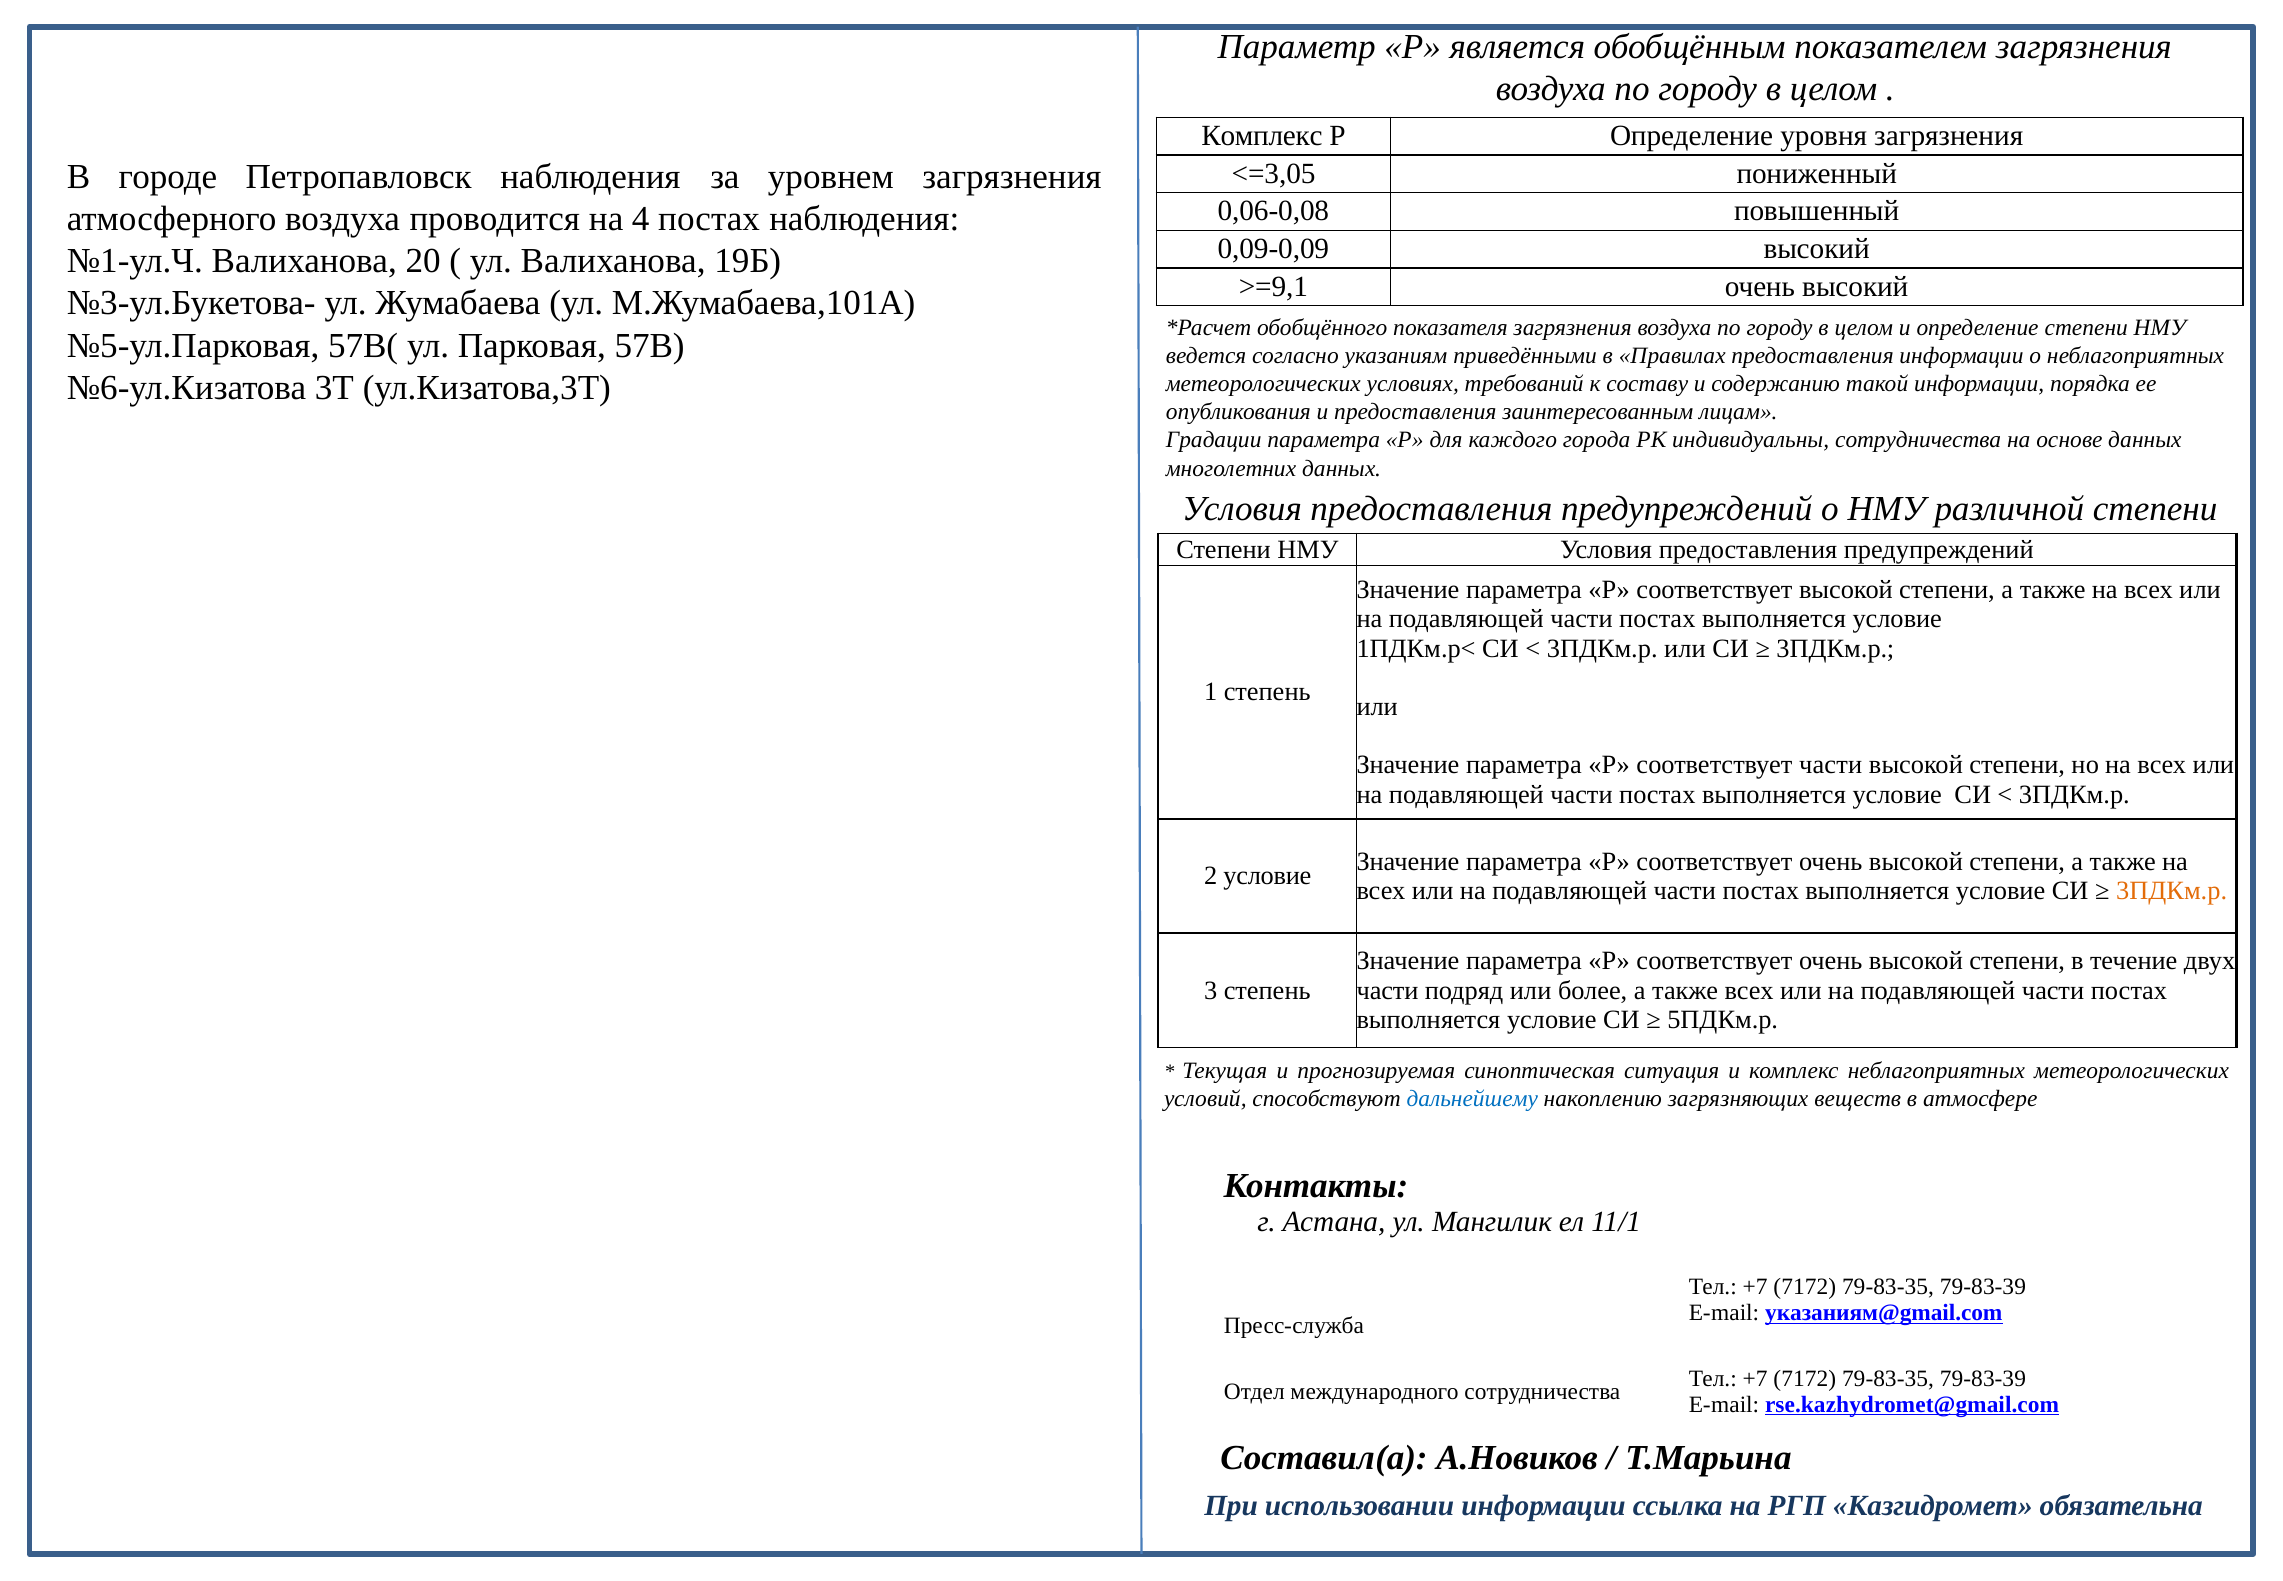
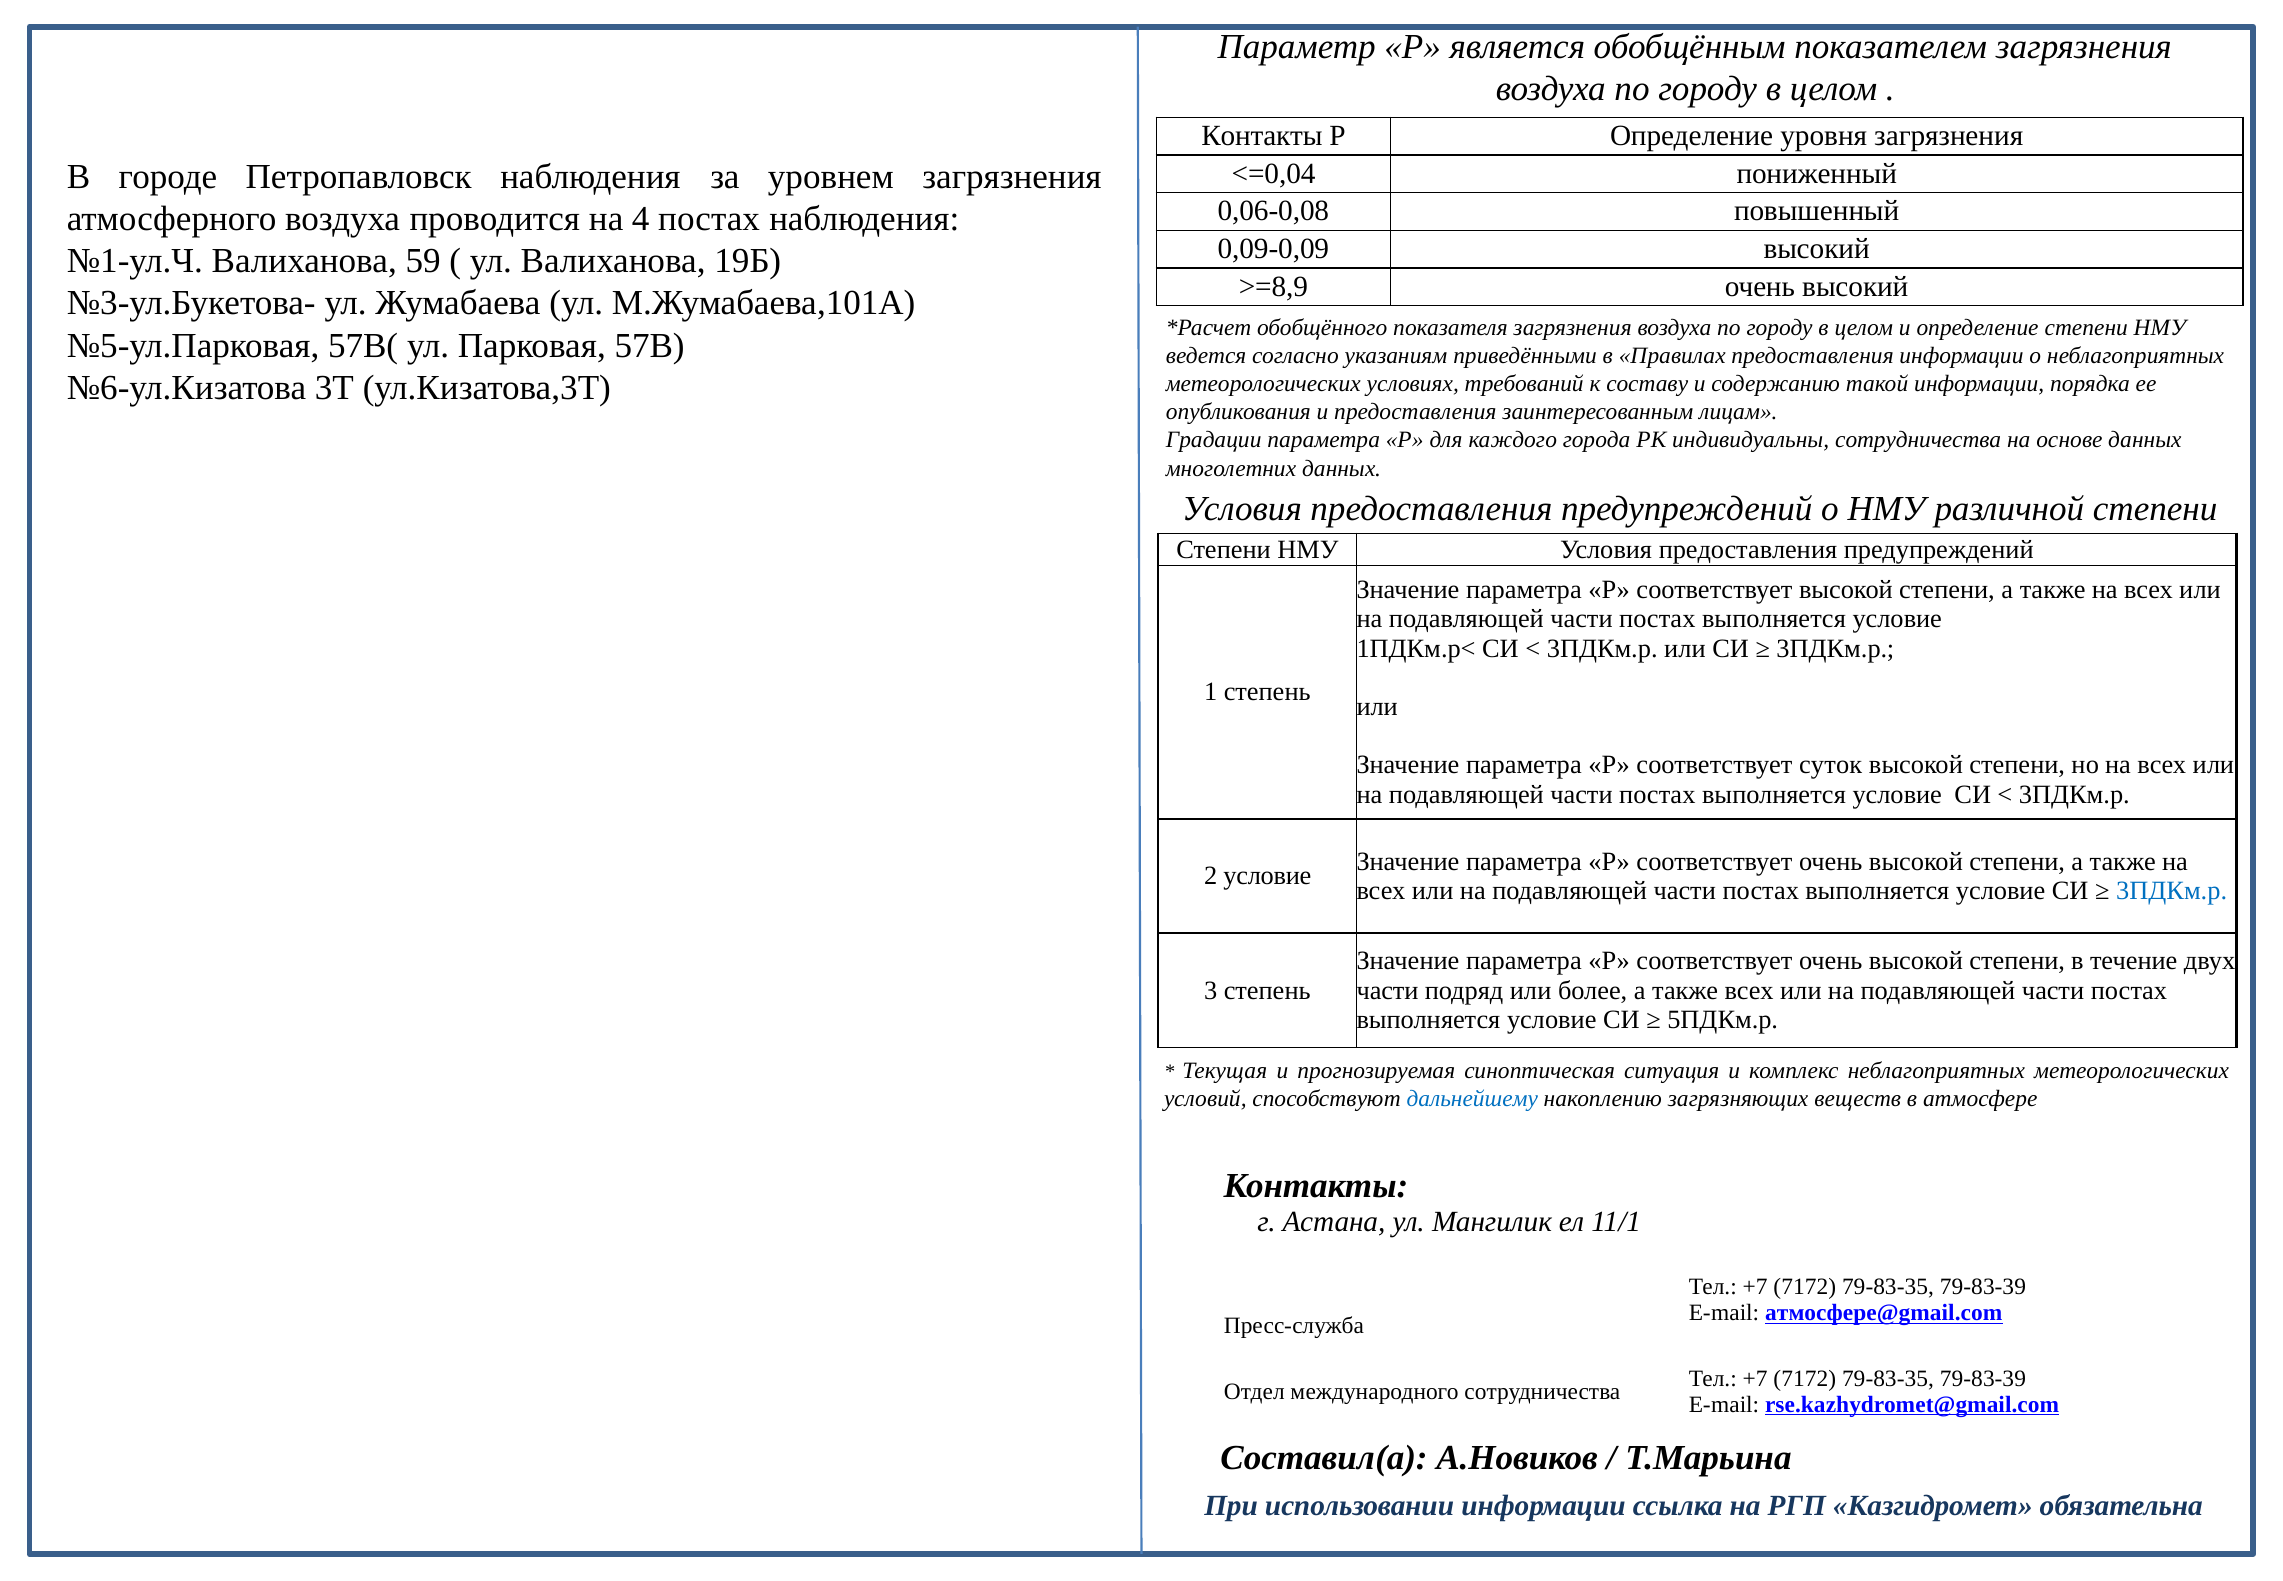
Комплекс at (1262, 136): Комплекс -> Контакты
<=3,05: <=3,05 -> <=0,04
20: 20 -> 59
>=9,1: >=9,1 -> >=8,9
соответствует части: части -> суток
3ПДКм.р at (2172, 891) colour: orange -> blue
указаниям@gmail.com: указаниям@gmail.com -> атмосфере@gmail.com
